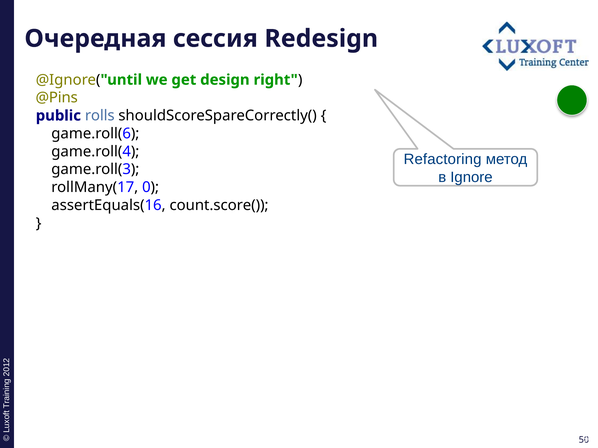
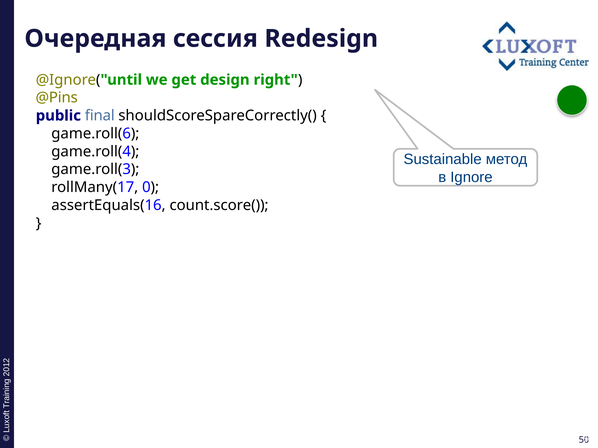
rolls: rolls -> final
Refactoring: Refactoring -> Sustainable
